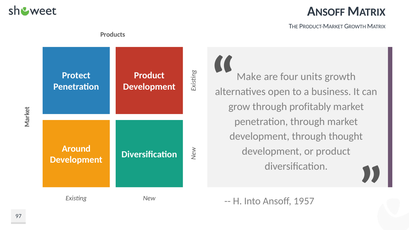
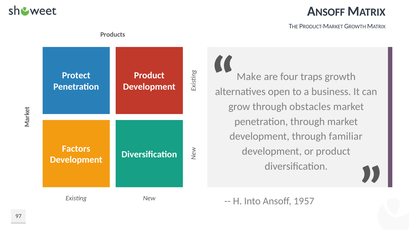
units: units -> traps
profitably: profitably -> obstacles
thought: thought -> familiar
Around: Around -> Factors
